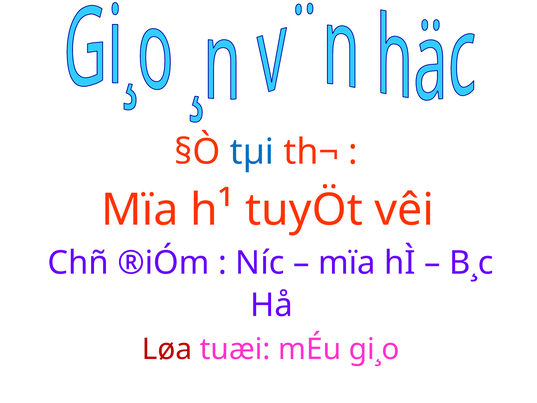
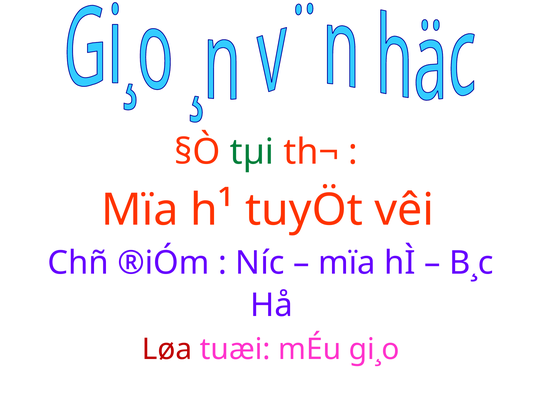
tµi colour: blue -> green
